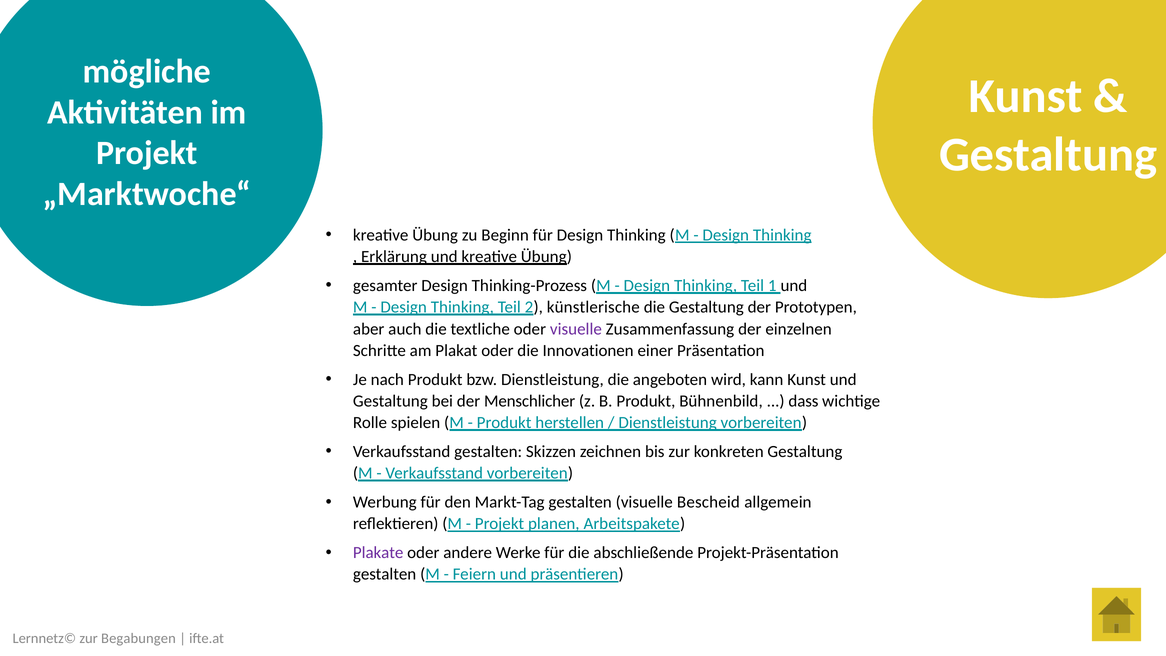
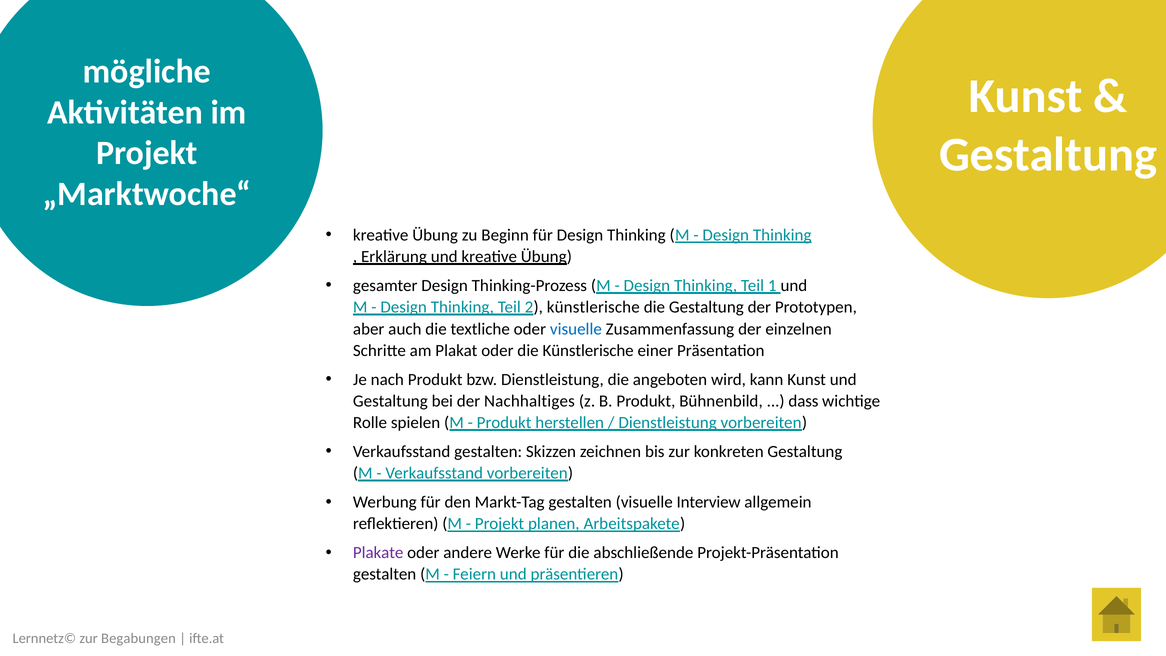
visuelle at (576, 329) colour: purple -> blue
die Innovationen: Innovationen -> Künstlerische
Menschlicher: Menschlicher -> Nachhaltiges
Bescheid: Bescheid -> Interview
